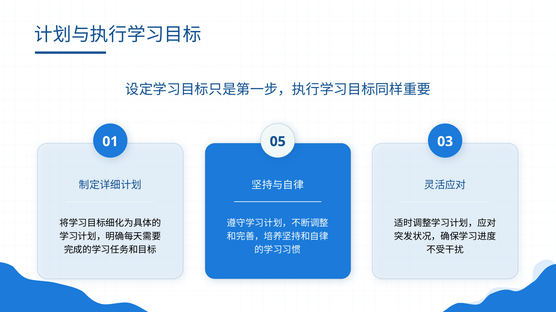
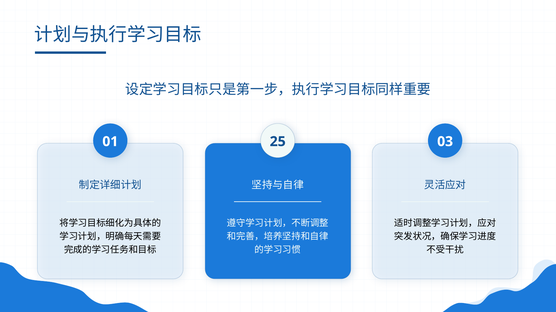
05: 05 -> 25
